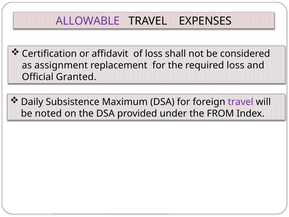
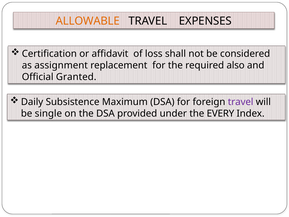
ALLOWABLE colour: purple -> orange
required loss: loss -> also
noted: noted -> single
FROM: FROM -> EVERY
